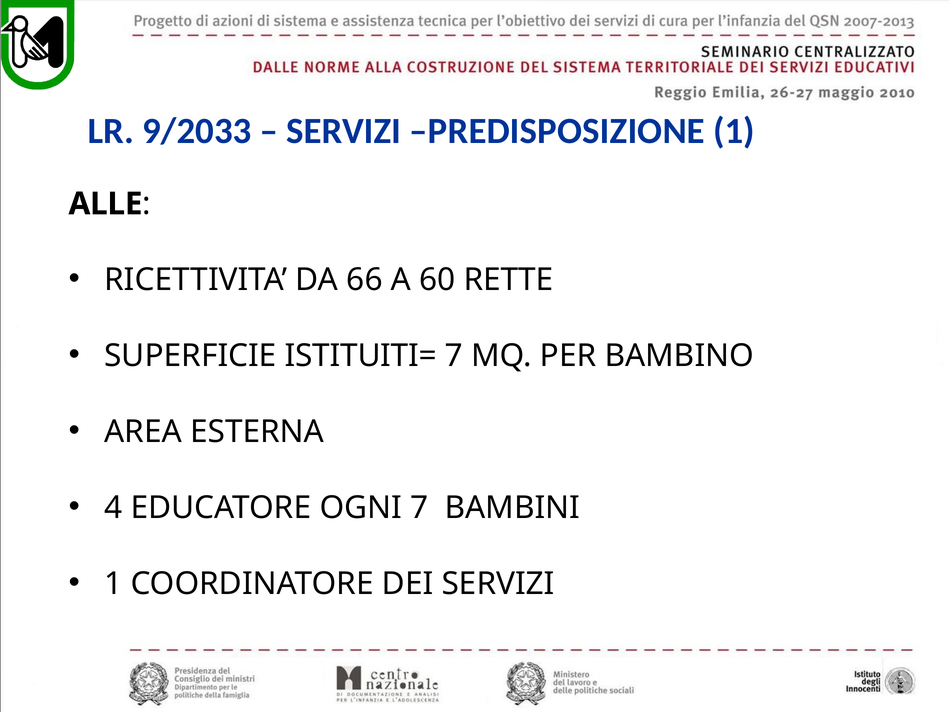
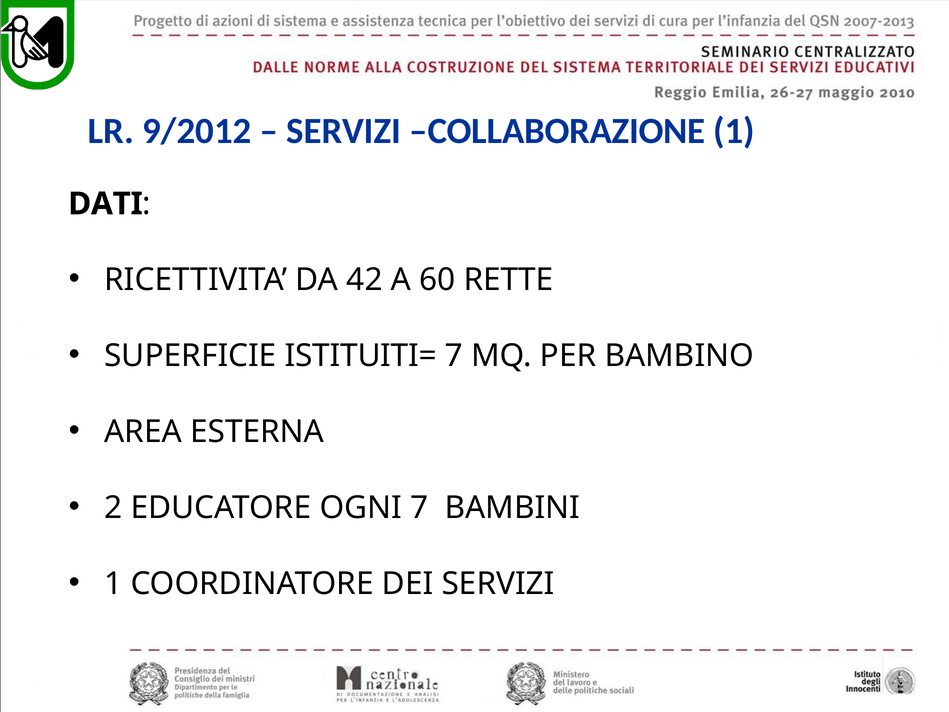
9/2033: 9/2033 -> 9/2012
PREDISPOSIZIONE: PREDISPOSIZIONE -> COLLABORAZIONE
ALLE: ALLE -> DATI
66: 66 -> 42
4: 4 -> 2
